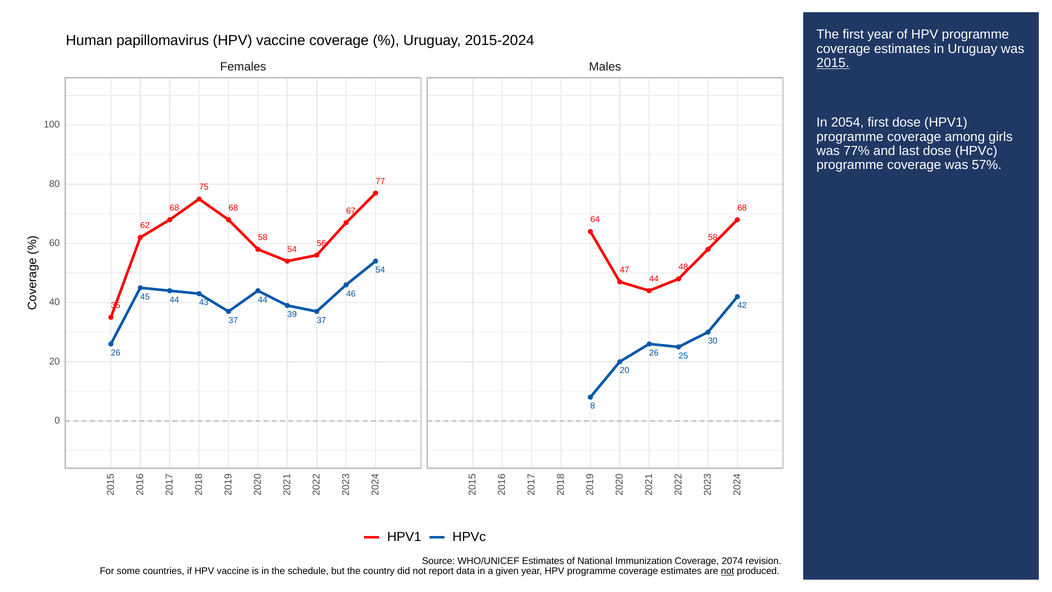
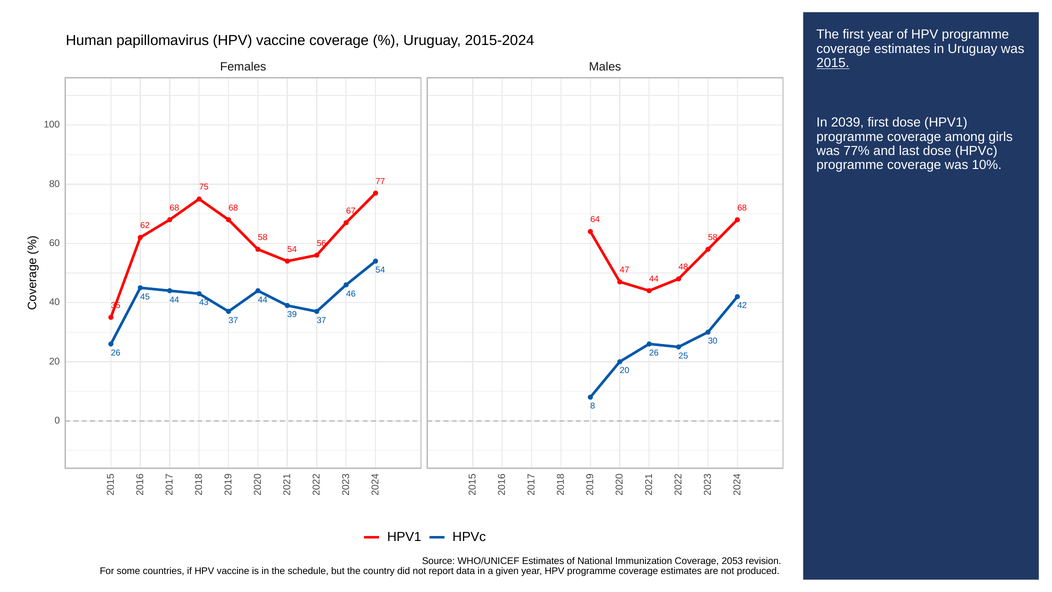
2054: 2054 -> 2039
57%: 57% -> 10%
2074: 2074 -> 2053
not at (728, 571) underline: present -> none
